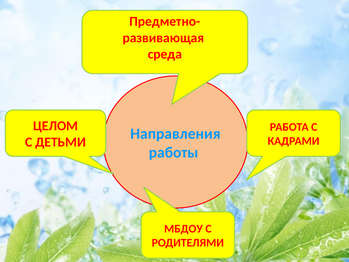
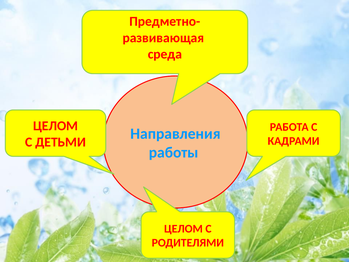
МБДОУ at (183, 229): МБДОУ -> ЦЕЛОМ
